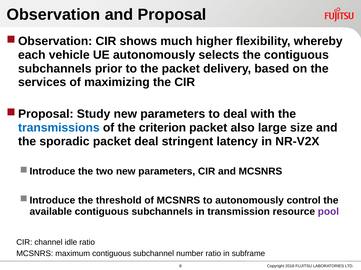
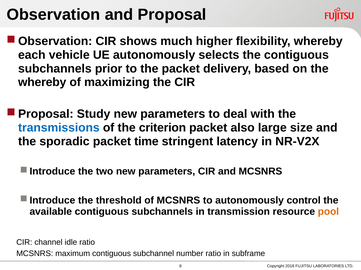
services at (42, 82): services -> whereby
packet deal: deal -> time
pool colour: purple -> orange
